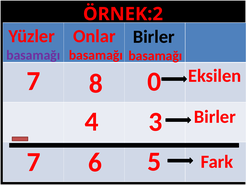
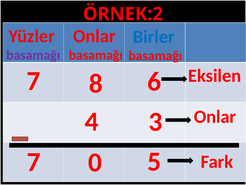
Birler at (154, 37) colour: black -> blue
0: 0 -> 6
Birler at (215, 117): Birler -> Onlar
6: 6 -> 0
